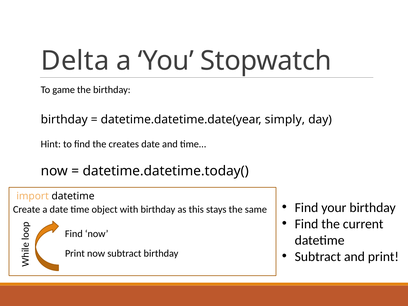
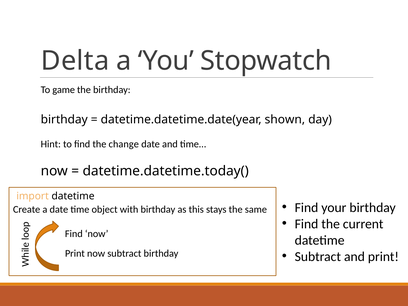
simply: simply -> shown
creates: creates -> change
